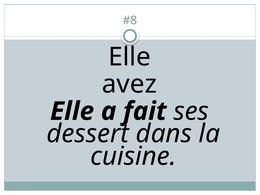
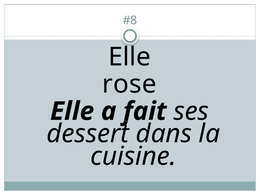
avez: avez -> rose
